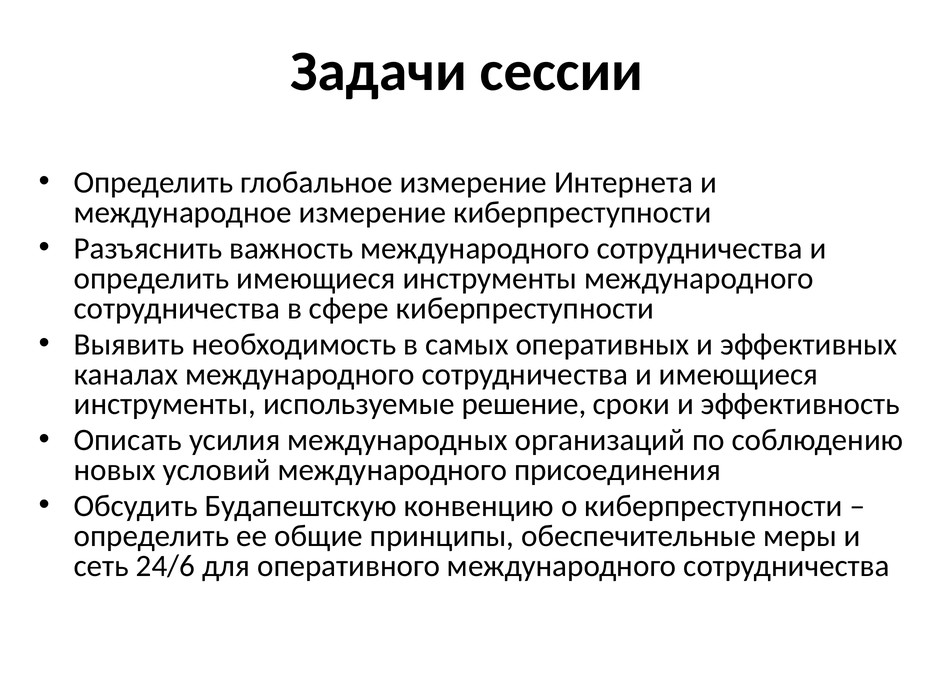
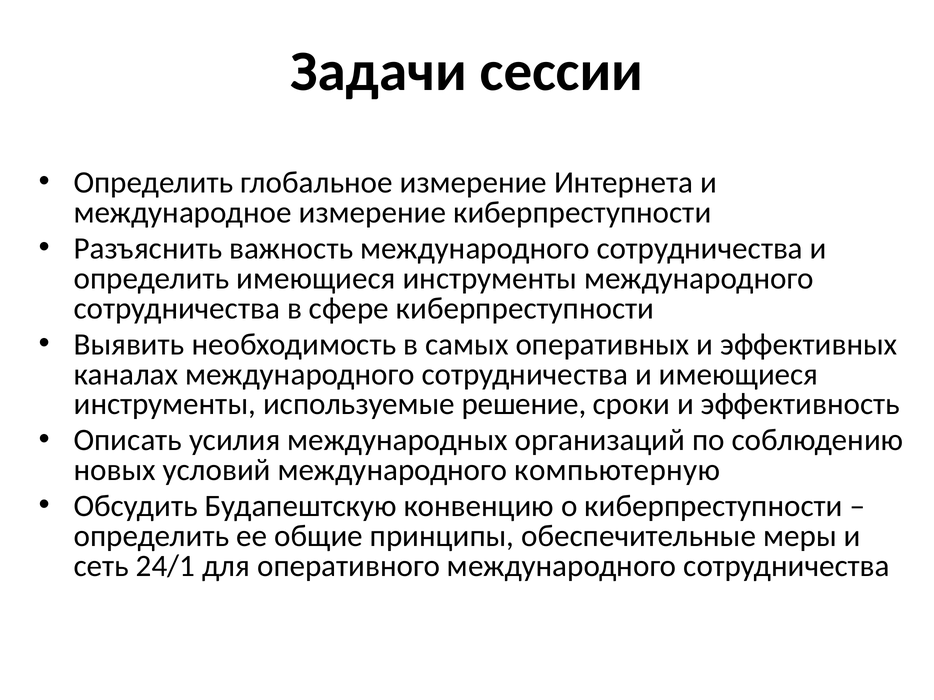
присоединения: присоединения -> компьютерную
24/6: 24/6 -> 24/1
